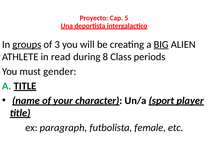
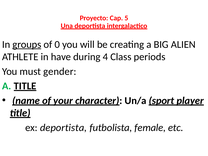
3: 3 -> 0
BIG underline: present -> none
read: read -> have
8: 8 -> 4
ex paragraph: paragraph -> deportista
